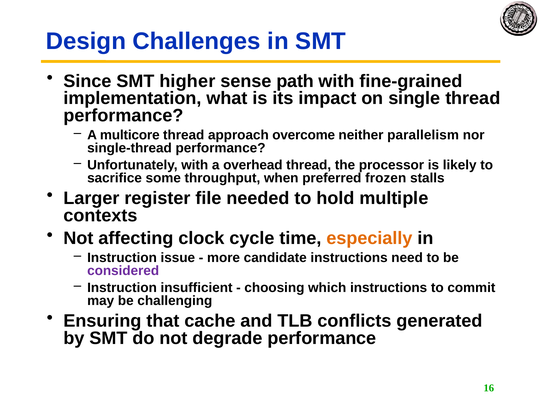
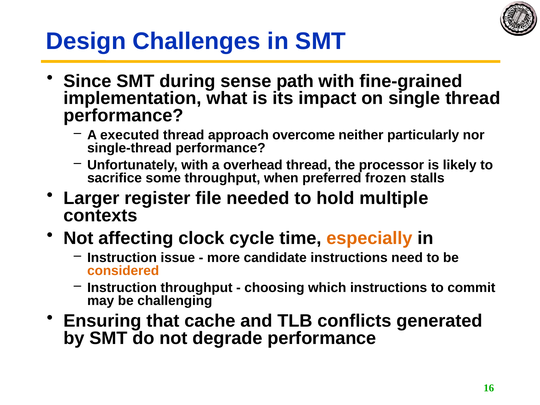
higher: higher -> during
multicore: multicore -> executed
parallelism: parallelism -> particularly
considered colour: purple -> orange
Instruction insufficient: insufficient -> throughput
